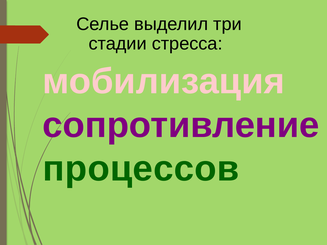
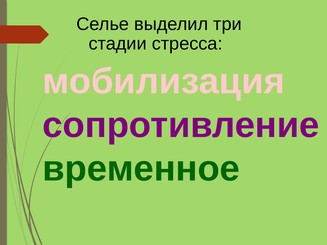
процессов: процессов -> временное
